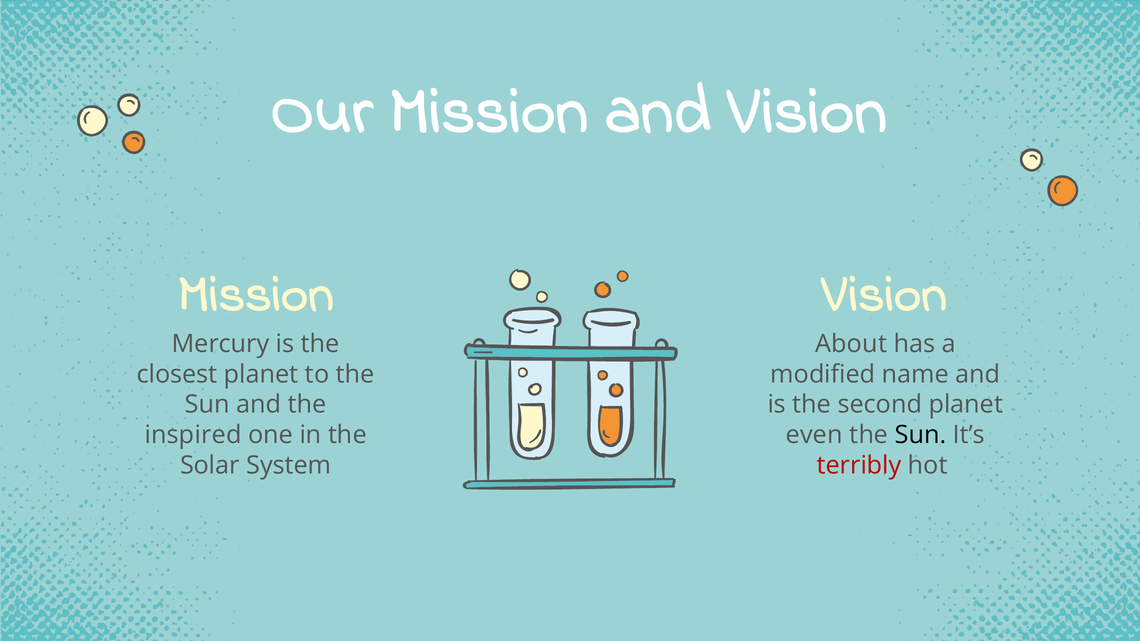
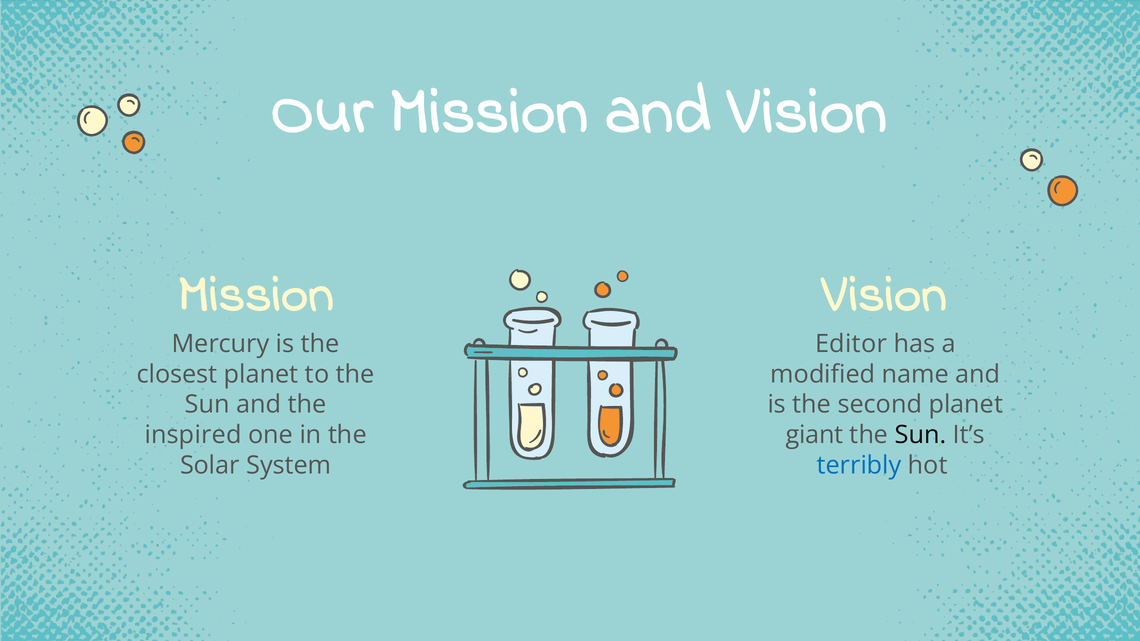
About: About -> Editor
even: even -> giant
terribly colour: red -> blue
